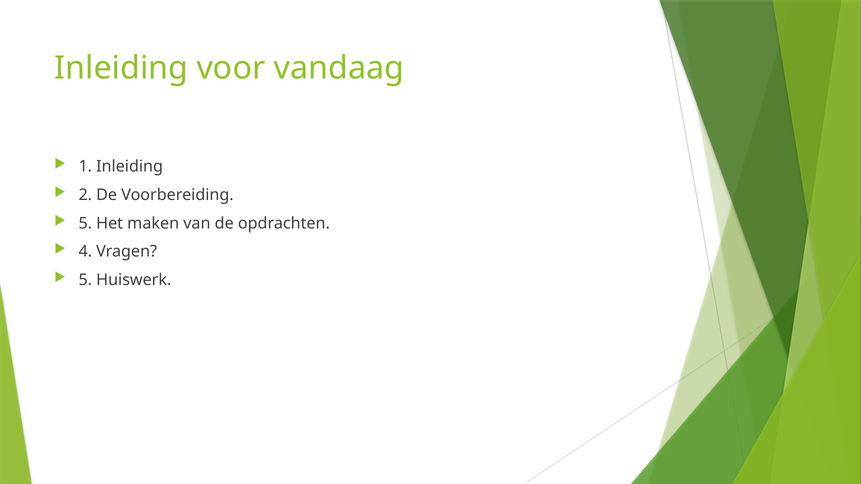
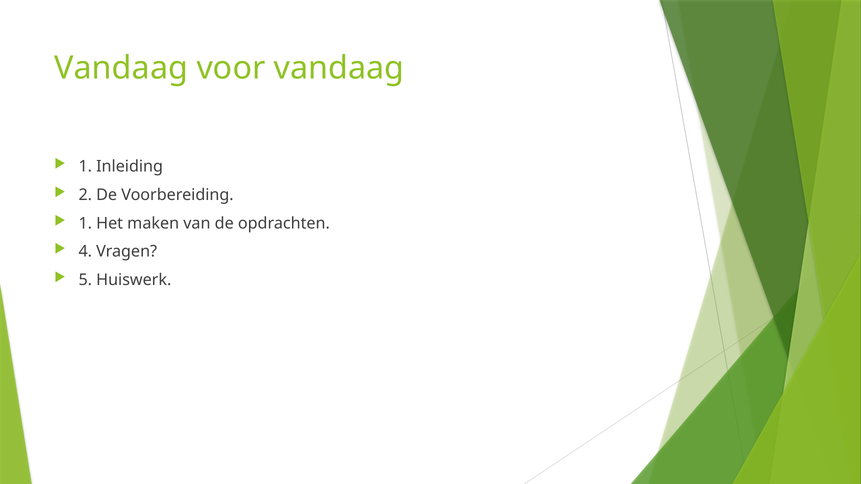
Inleiding at (121, 68): Inleiding -> Vandaag
5 at (85, 223): 5 -> 1
